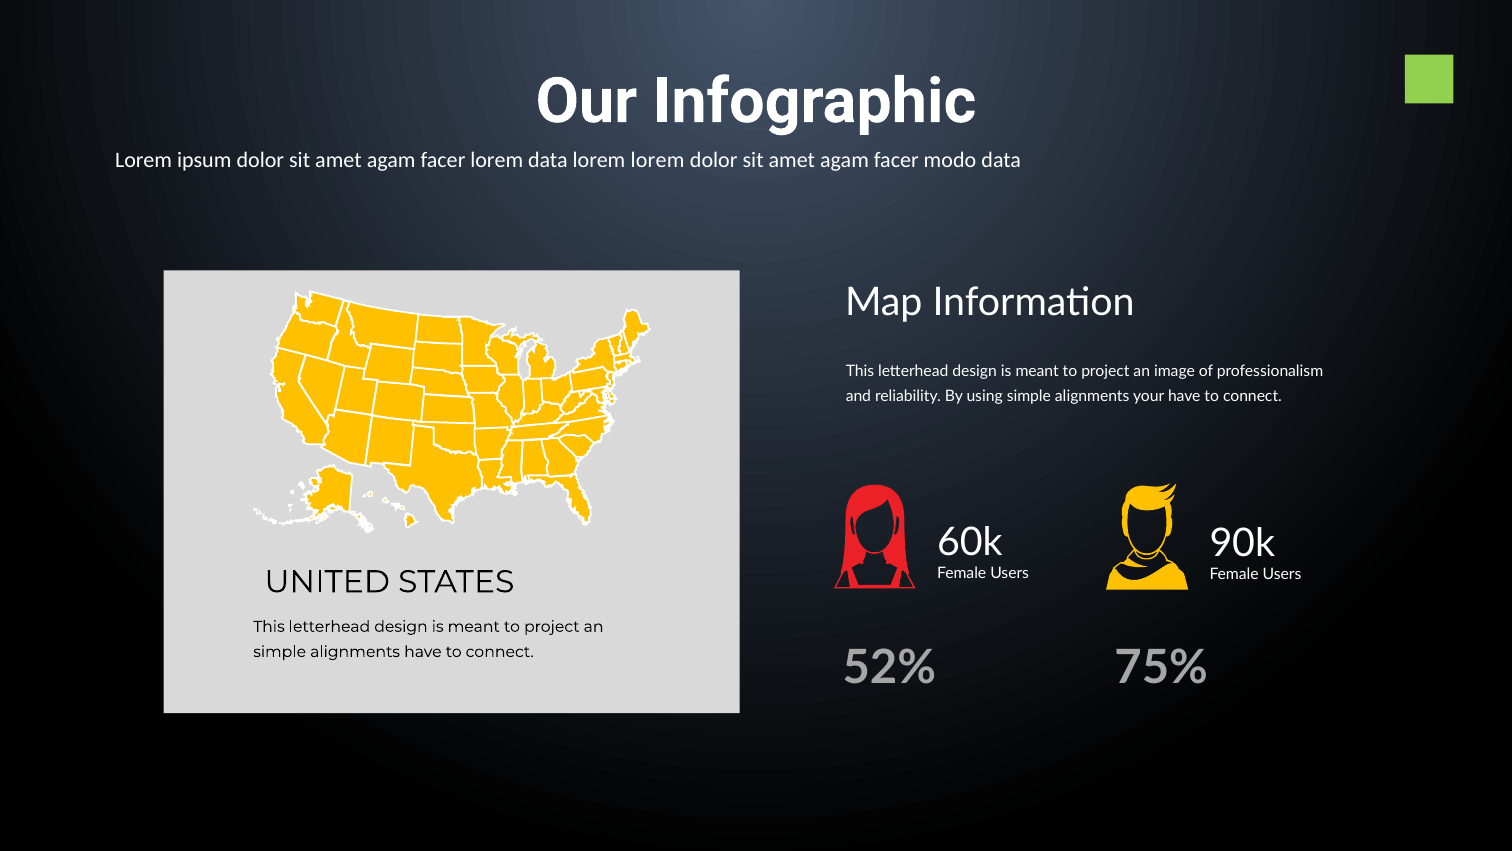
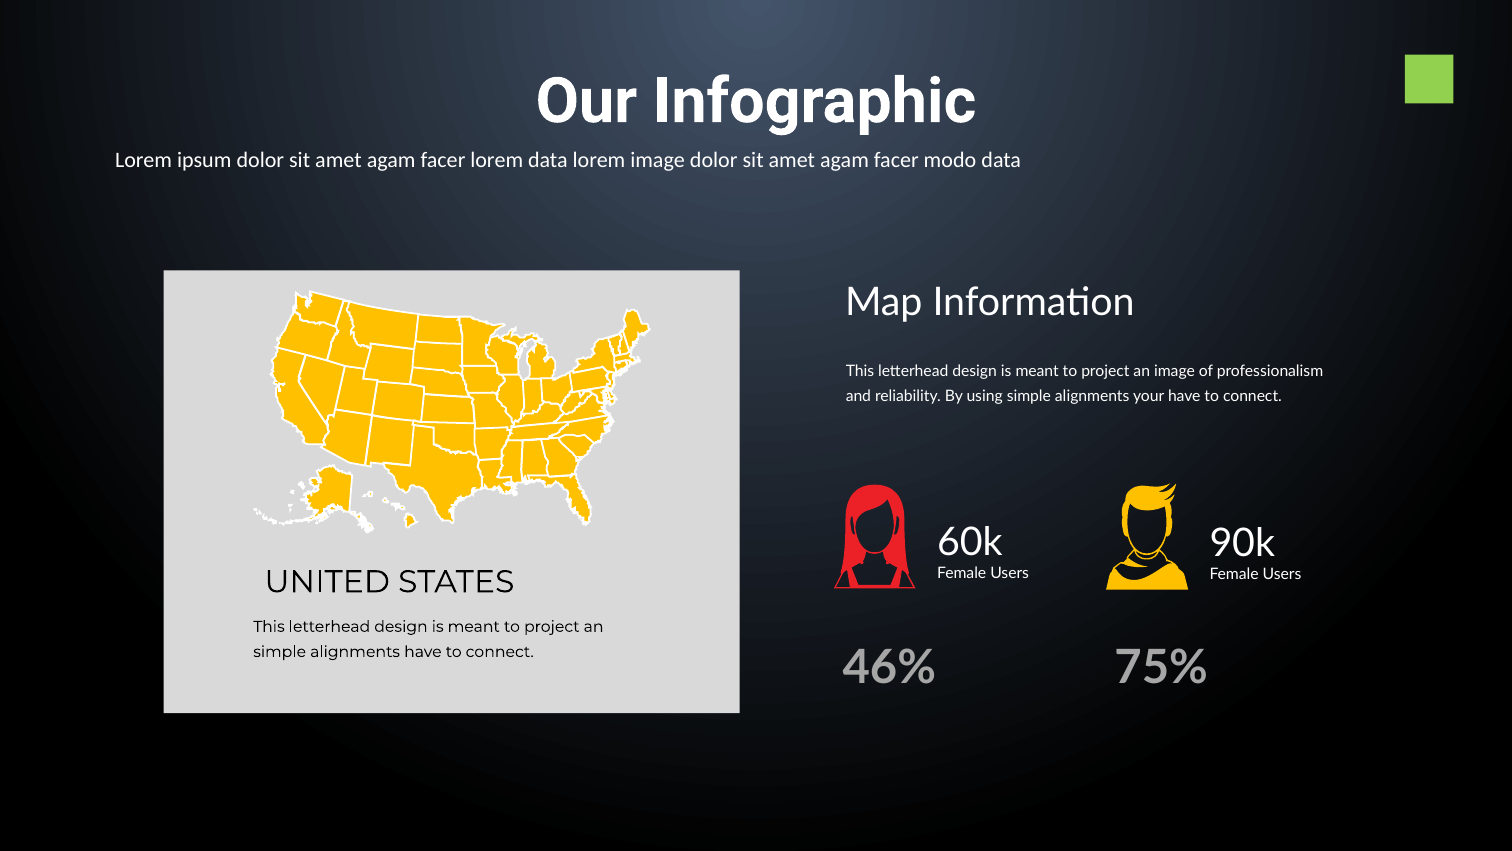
lorem lorem: lorem -> image
52%: 52% -> 46%
